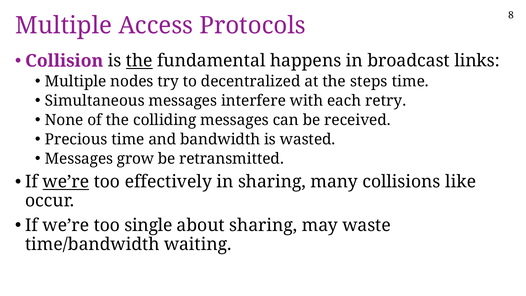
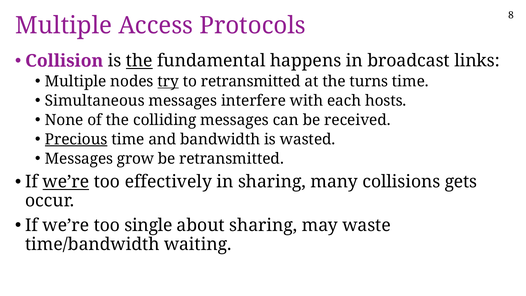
try underline: none -> present
to decentralized: decentralized -> retransmitted
steps: steps -> turns
retry: retry -> hosts
Precious underline: none -> present
like: like -> gets
